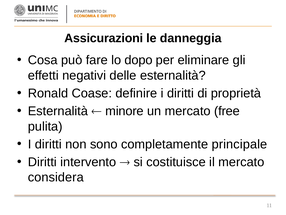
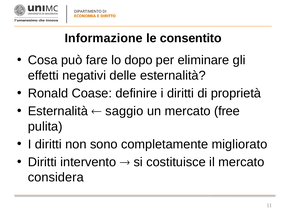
Assicurazioni: Assicurazioni -> Informazione
danneggia: danneggia -> consentito
minore: minore -> saggio
principale: principale -> migliorato
